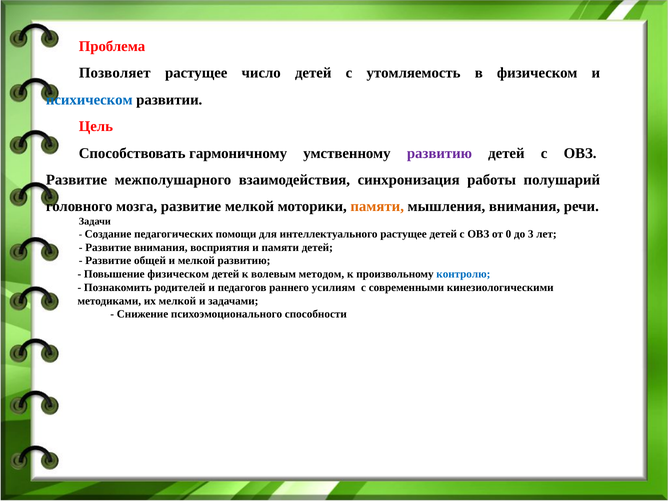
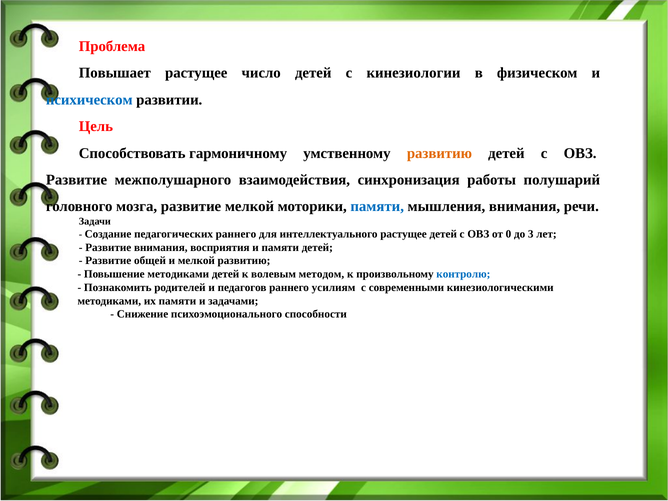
Позволяет: Позволяет -> Повышает
утомляемость: утомляемость -> кинезиологии
развитию at (439, 153) colour: purple -> orange
памяти at (377, 207) colour: orange -> blue
педагогических помощи: помощи -> раннего
Повышение физическом: физическом -> методиками
их мелкой: мелкой -> памяти
